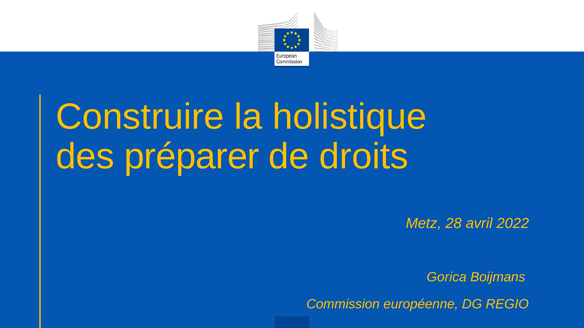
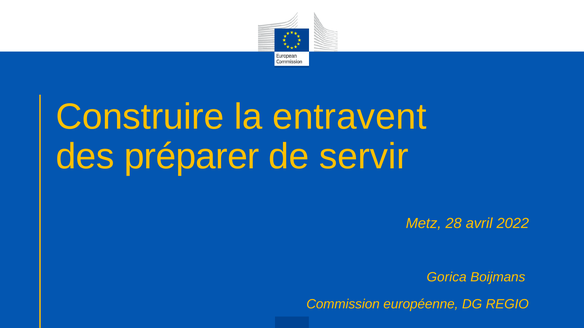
holistique: holistique -> entravent
droits: droits -> servir
